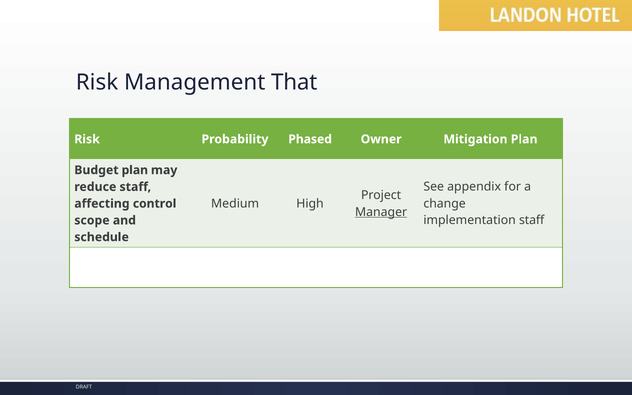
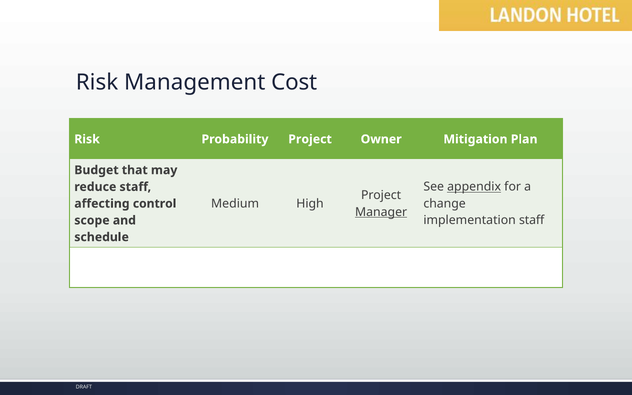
That: That -> Cost
Probability Phased: Phased -> Project
Budget plan: plan -> that
appendix underline: none -> present
